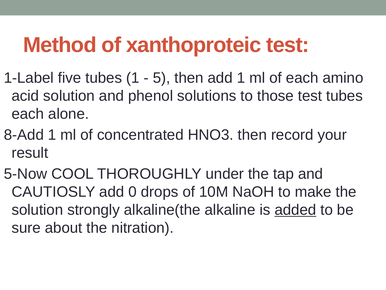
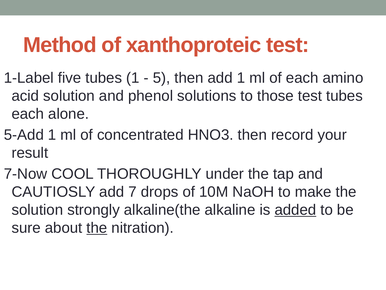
8-Add: 8-Add -> 5-Add
5-Now: 5-Now -> 7-Now
0: 0 -> 7
the at (97, 228) underline: none -> present
